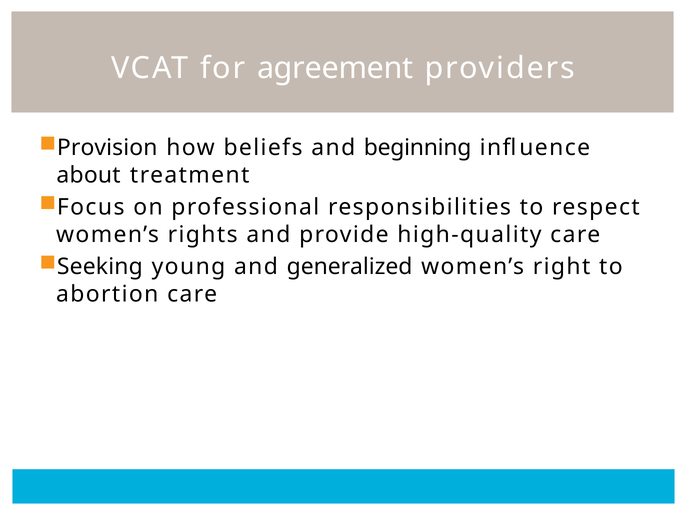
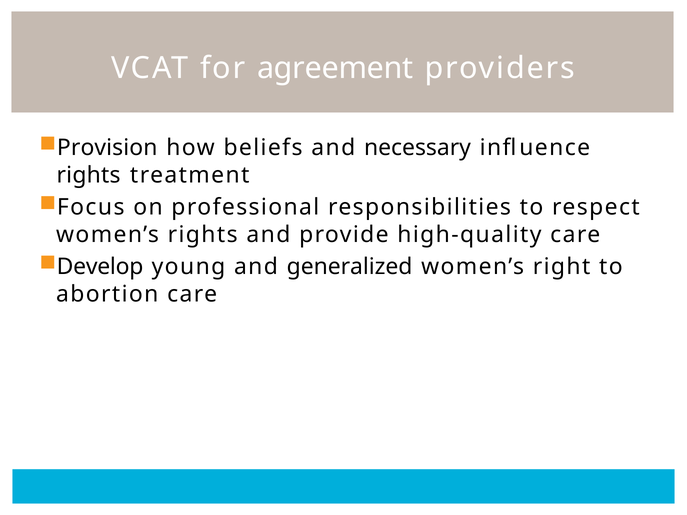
beginning: beginning -> necessary
about at (89, 175): about -> rights
Seeking: Seeking -> Develop
